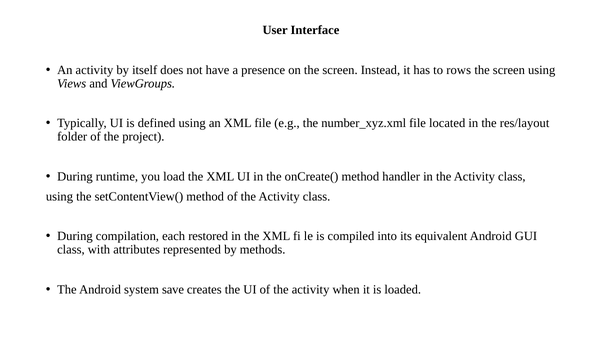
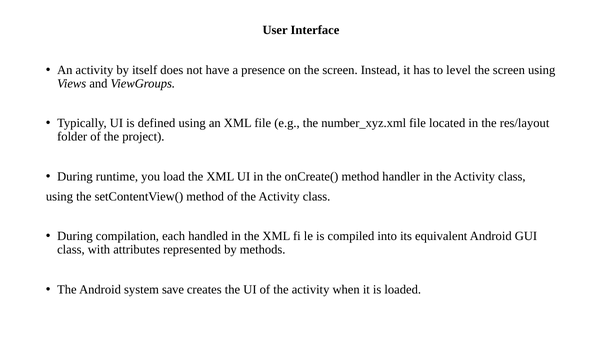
rows: rows -> level
restored: restored -> handled
